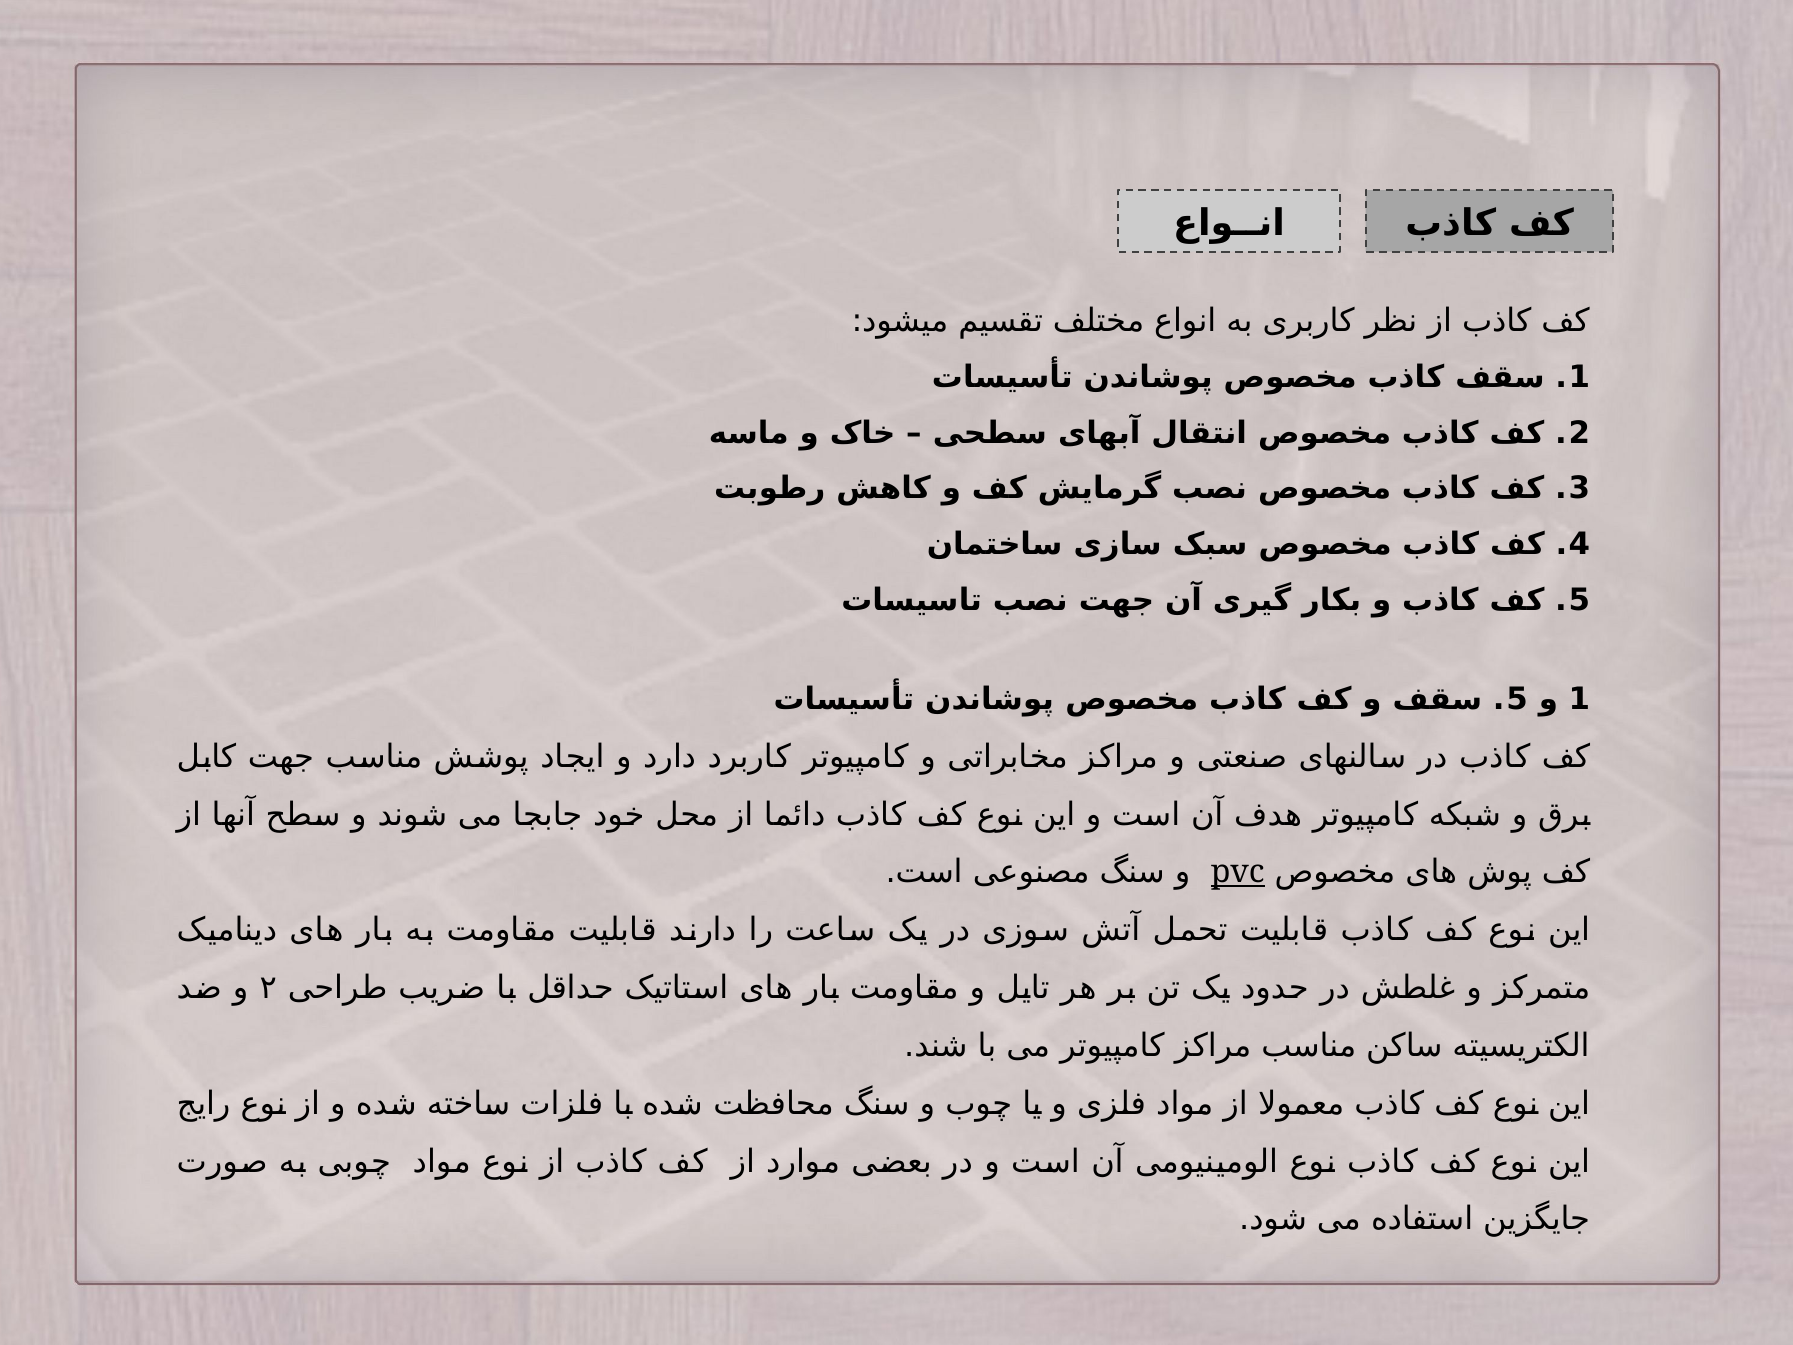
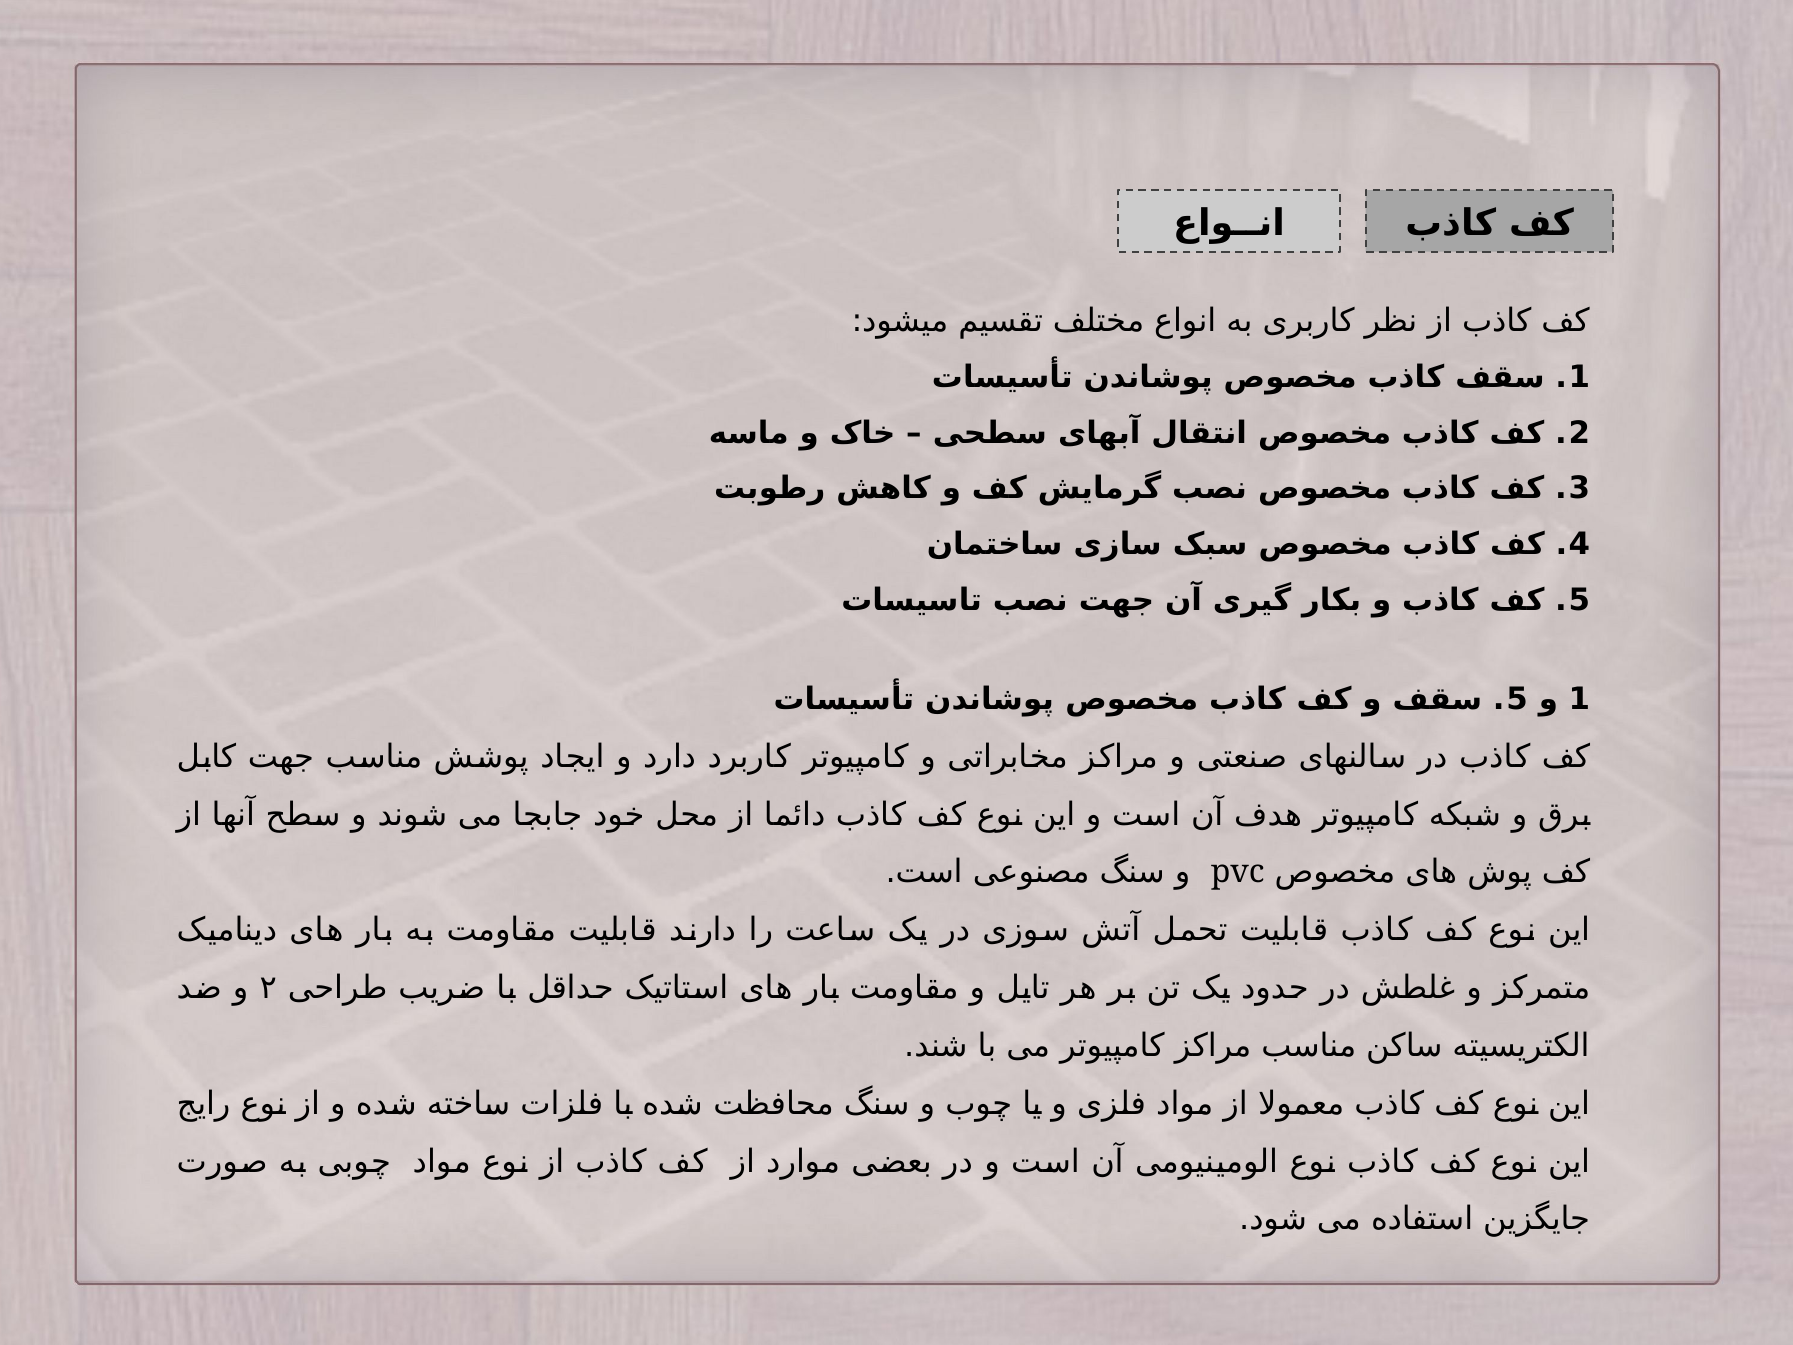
pvc underline: present -> none
